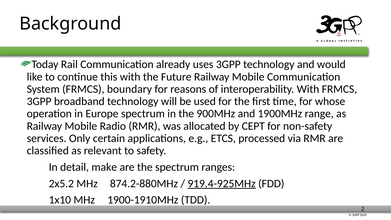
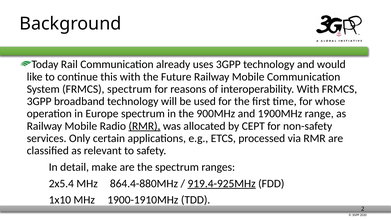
FRMCS boundary: boundary -> spectrum
RMR at (144, 126) underline: none -> present
2x5.2: 2x5.2 -> 2x5.4
874.2-880MHz: 874.2-880MHz -> 864.4-880MHz
